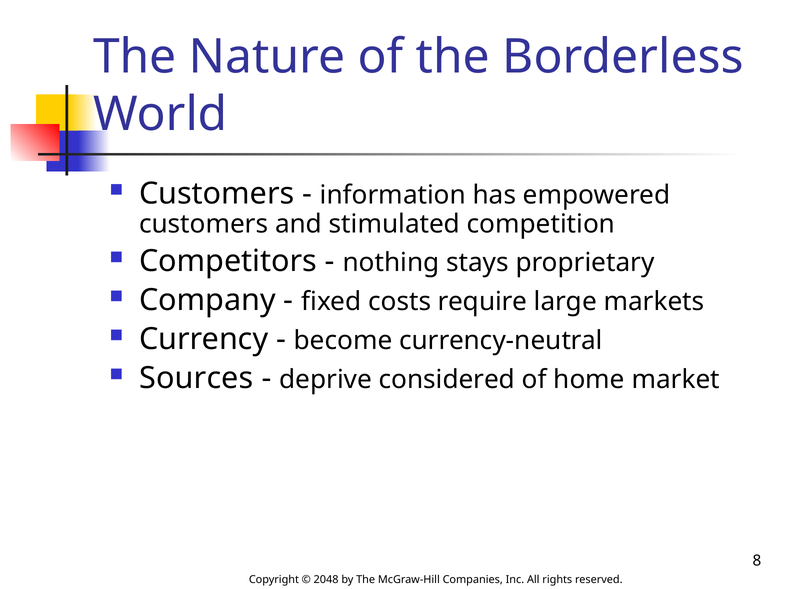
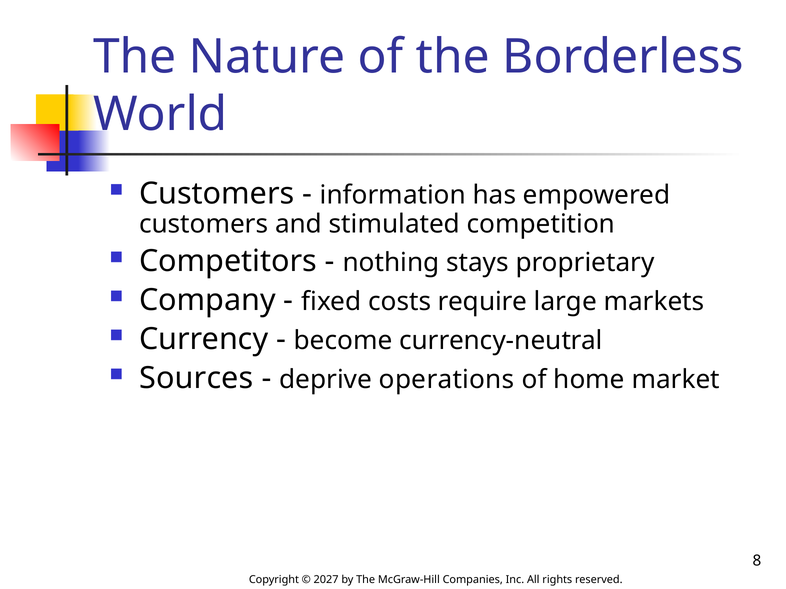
considered: considered -> operations
2048: 2048 -> 2027
